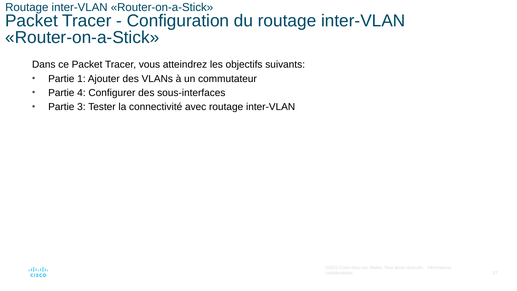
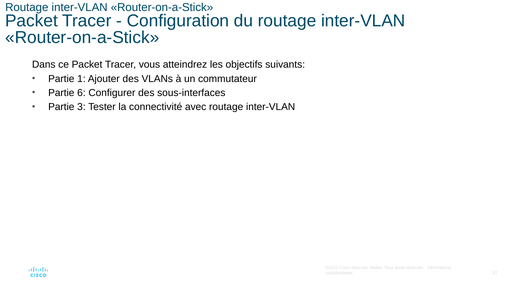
4: 4 -> 6
